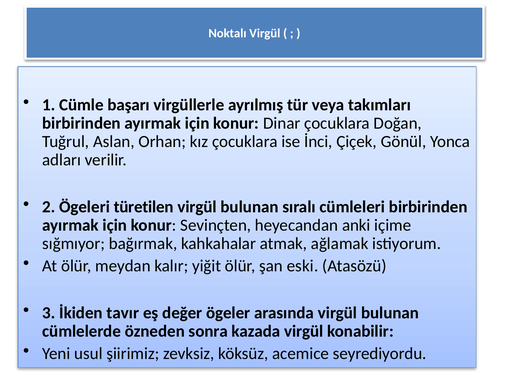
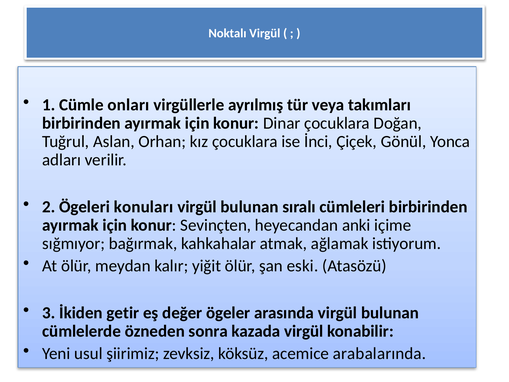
başarı: başarı -> onları
türetilen: türetilen -> konuları
tavır: tavır -> getir
seyrediyordu: seyrediyordu -> arabalarında
